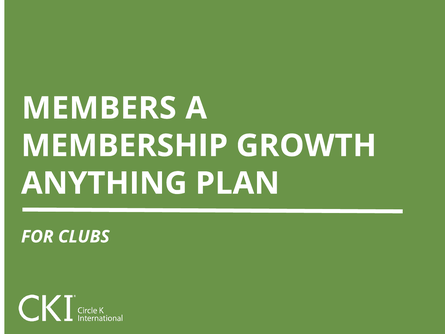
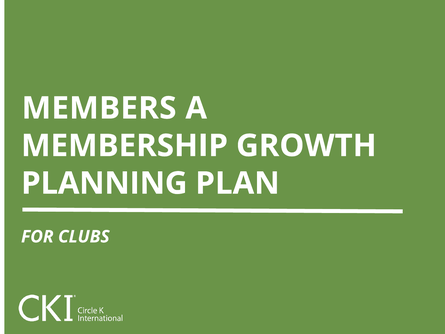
ANYTHING: ANYTHING -> PLANNING
